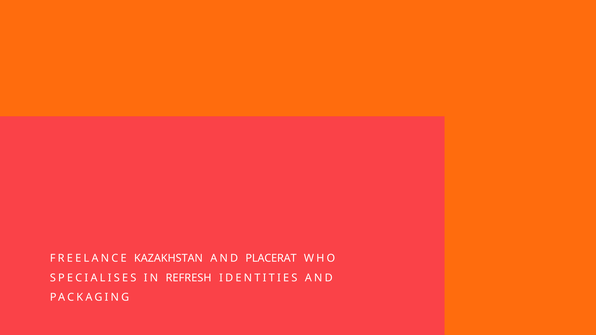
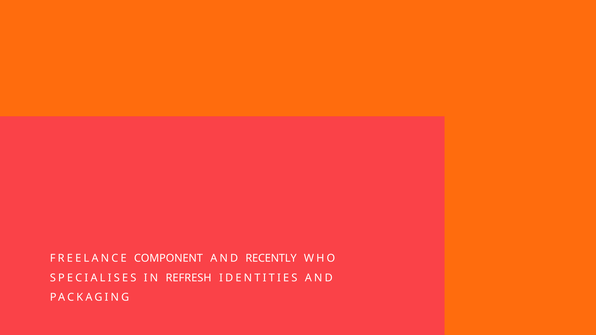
KAZAKHSTAN: KAZAKHSTAN -> COMPONENT
PLACERAT: PLACERAT -> RECENTLY
